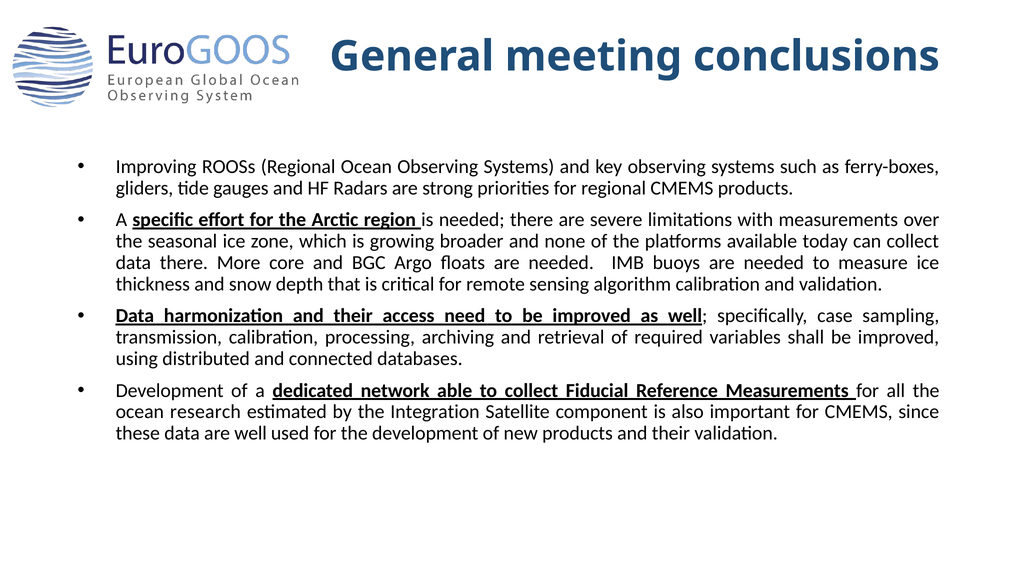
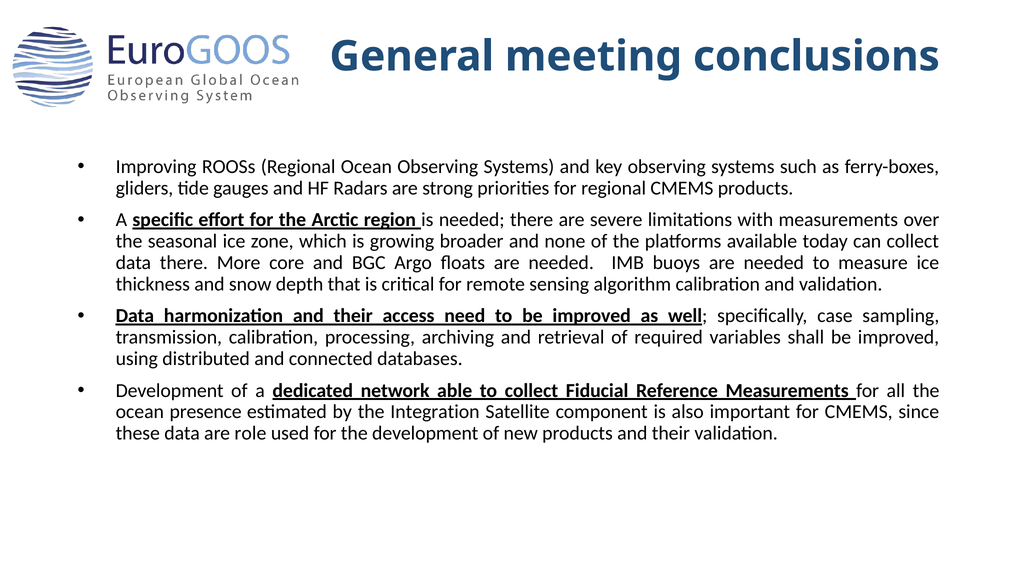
research: research -> presence
are well: well -> role
